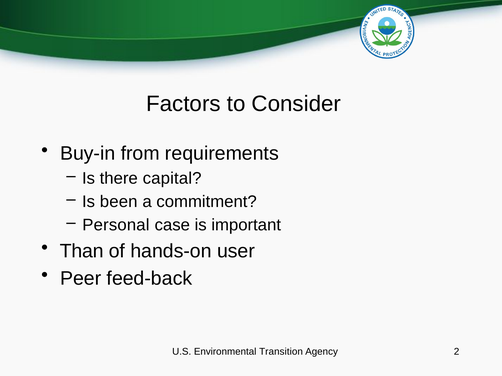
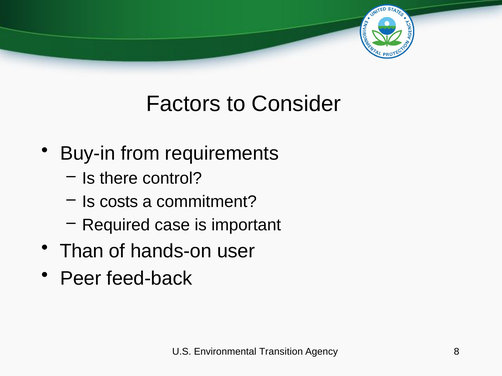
capital: capital -> control
been: been -> costs
Personal: Personal -> Required
2: 2 -> 8
